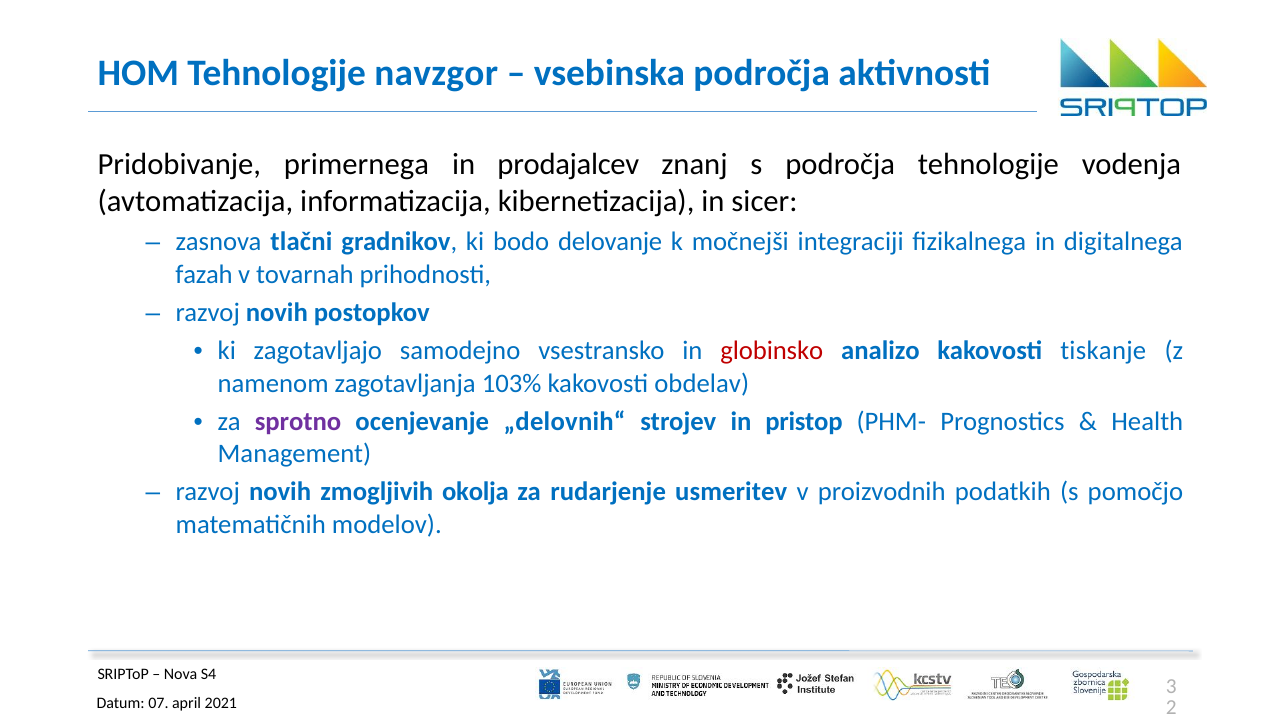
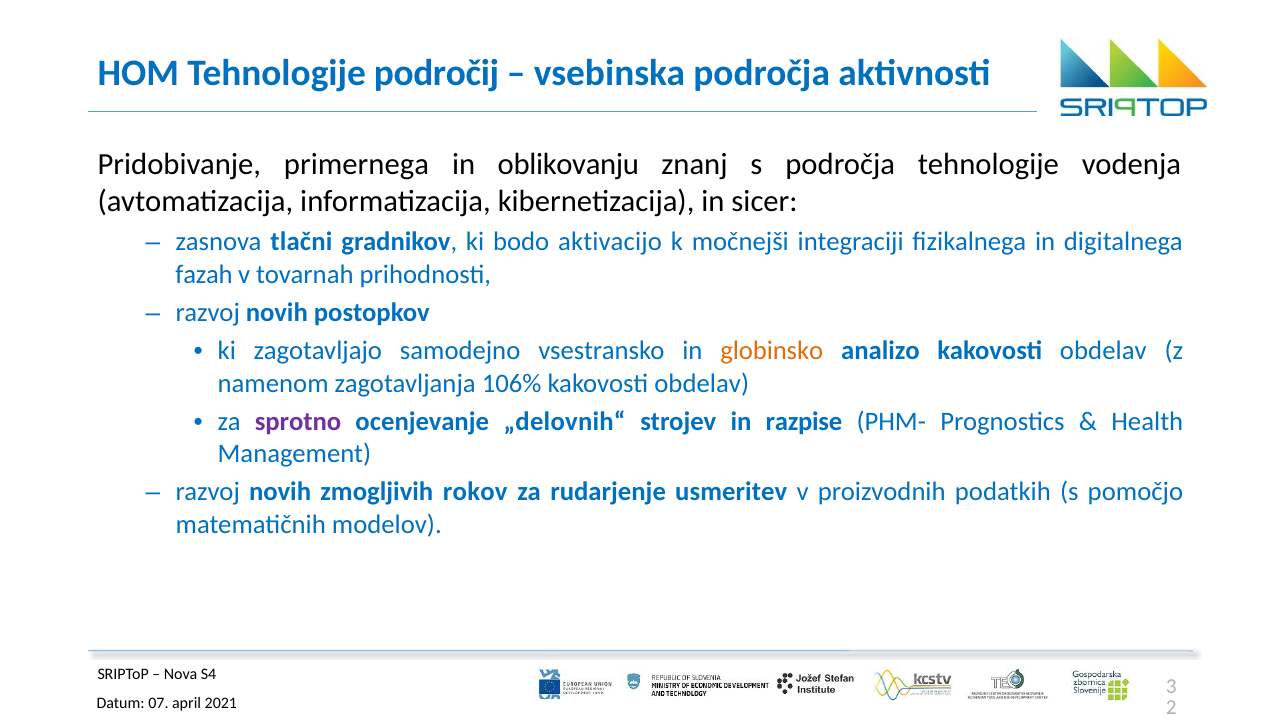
navzgor: navzgor -> področij
prodajalcev: prodajalcev -> oblikovanju
delovanje: delovanje -> aktivacijo
globinsko colour: red -> orange
analizo kakovosti tiskanje: tiskanje -> obdelav
103%: 103% -> 106%
pristop: pristop -> razpise
okolja: okolja -> rokov
